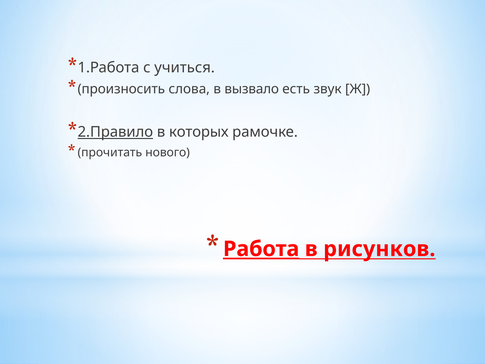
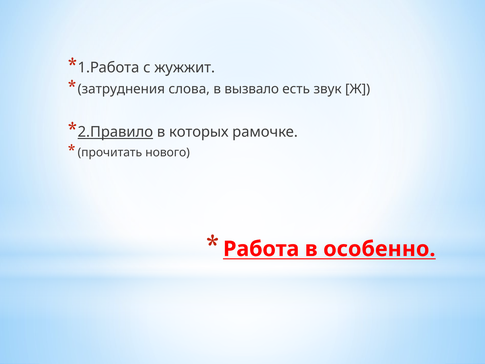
учиться: учиться -> жужжит
произносить: произносить -> затруднения
Работа underline: present -> none
рисунков: рисунков -> особенно
